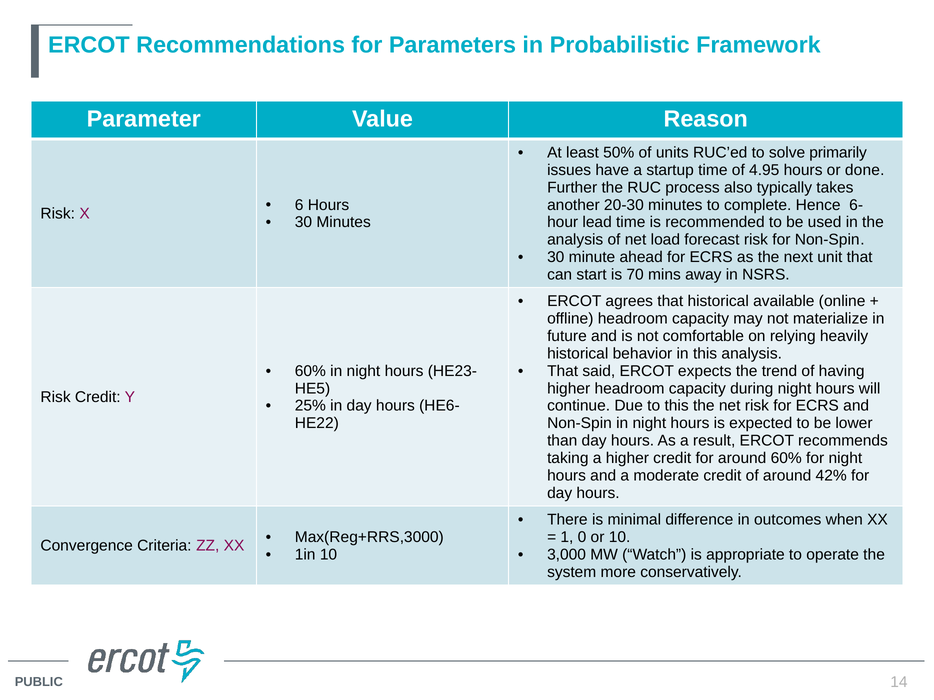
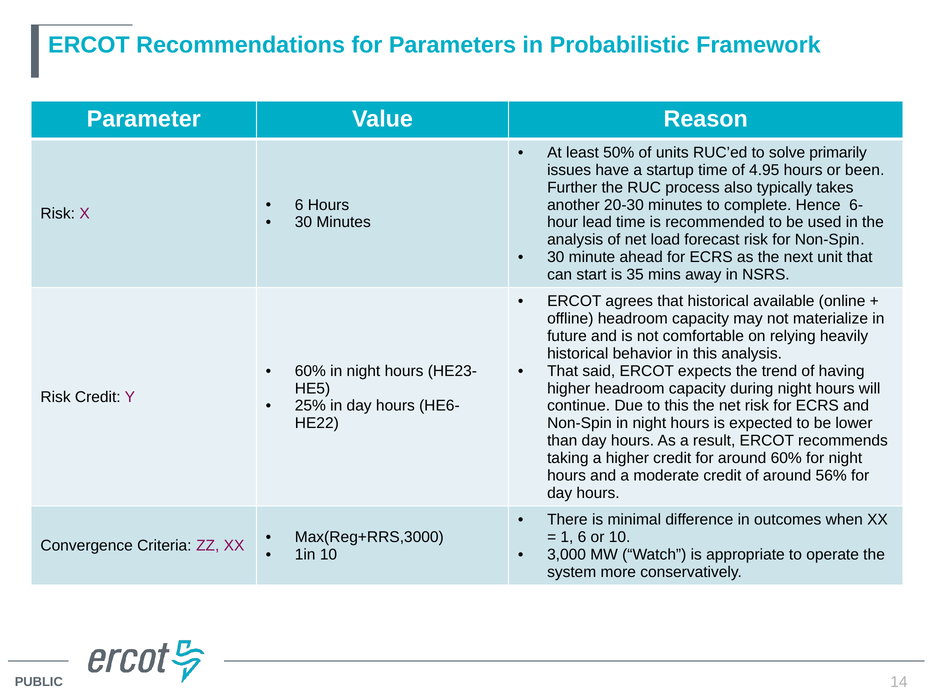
done: done -> been
70: 70 -> 35
42%: 42% -> 56%
1 0: 0 -> 6
